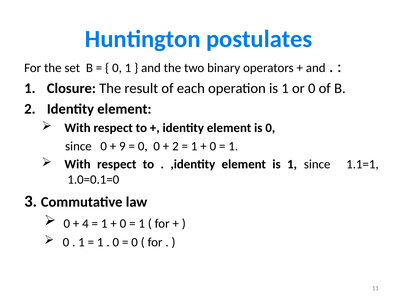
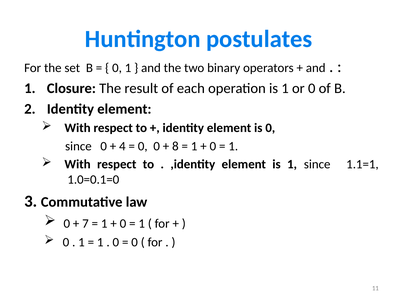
9: 9 -> 4
2 at (175, 146): 2 -> 8
4: 4 -> 7
